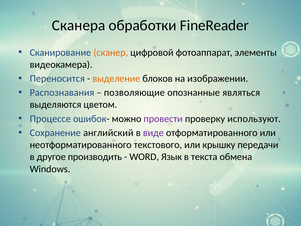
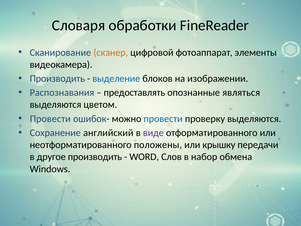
Сканера: Сканера -> Словаря
Переносится at (57, 78): Переносится -> Производить
выделение colour: orange -> blue
позволяющие: позволяющие -> предоставлять
Процессе at (50, 119): Процессе -> Провести
провести at (163, 119) colour: purple -> blue
проверку используют: используют -> выделяются
текстового: текстового -> положены
Язык: Язык -> Слов
текста: текста -> набор
